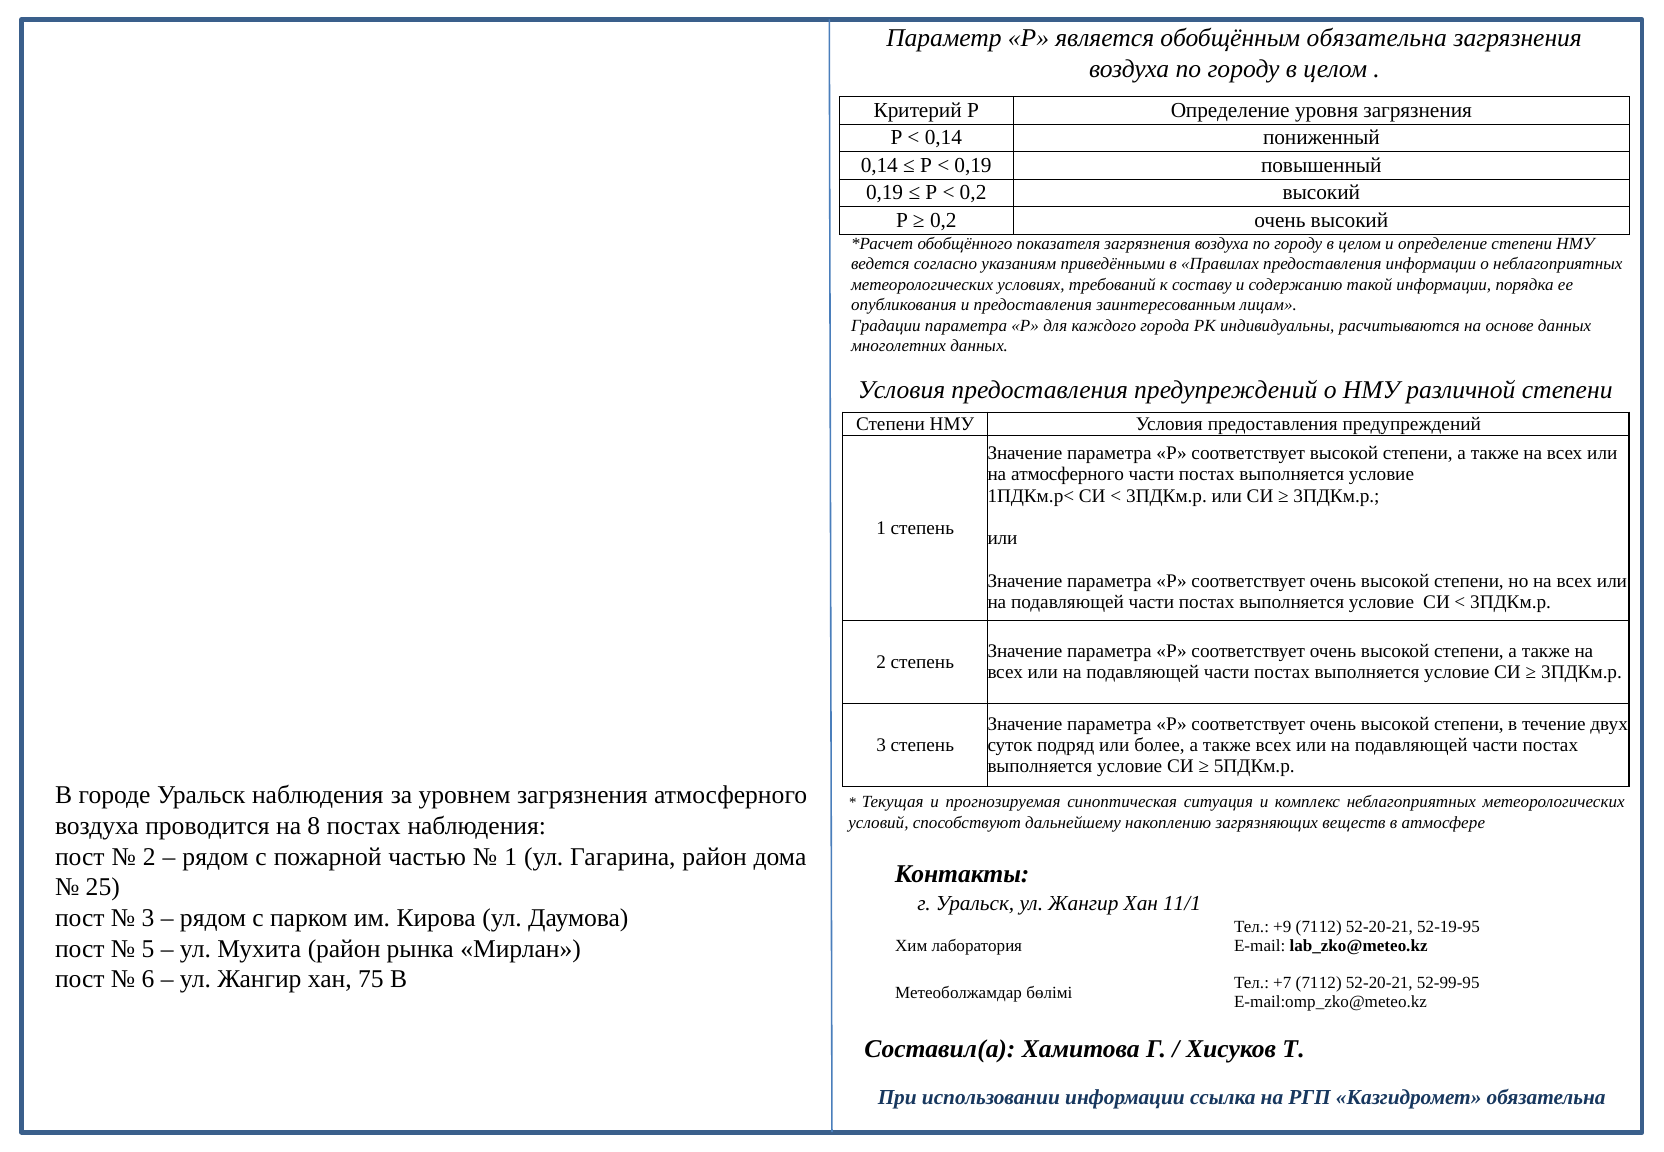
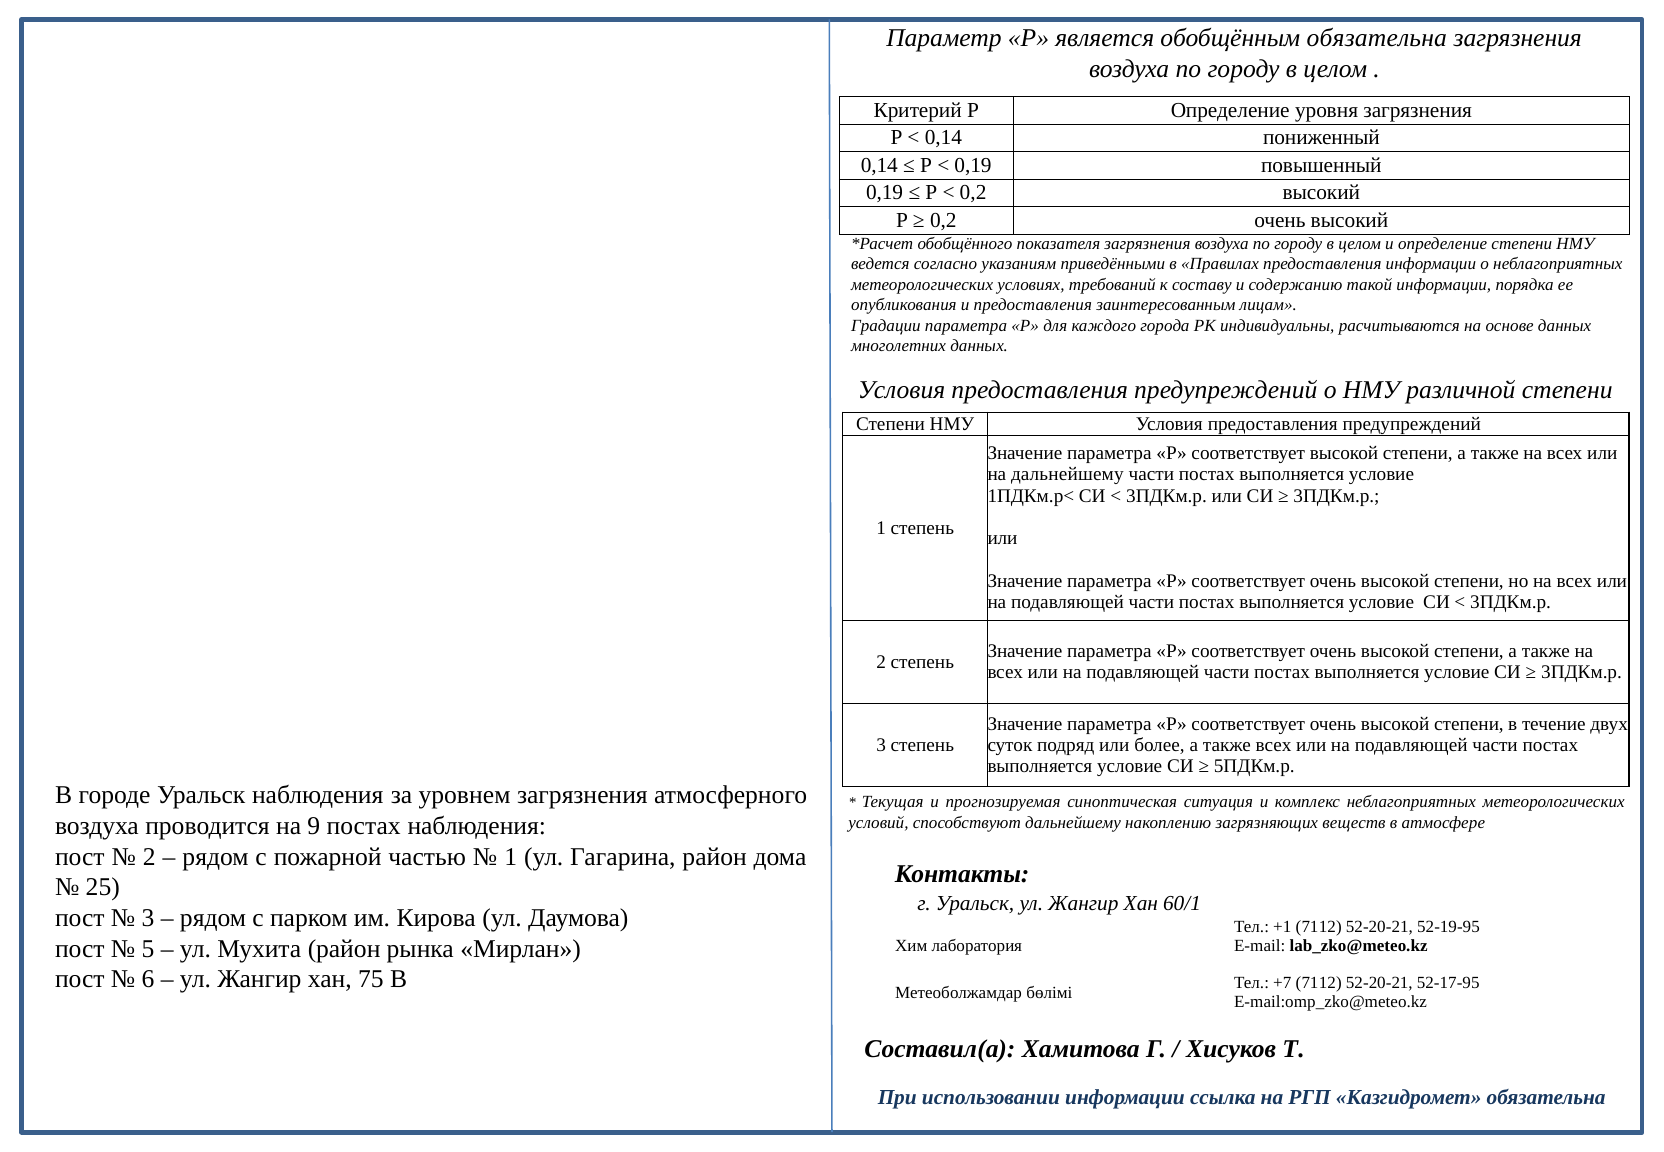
на атмосферного: атмосферного -> дальнейшему
8: 8 -> 9
11/1: 11/1 -> 60/1
+9: +9 -> +1
52-99-95: 52-99-95 -> 52-17-95
